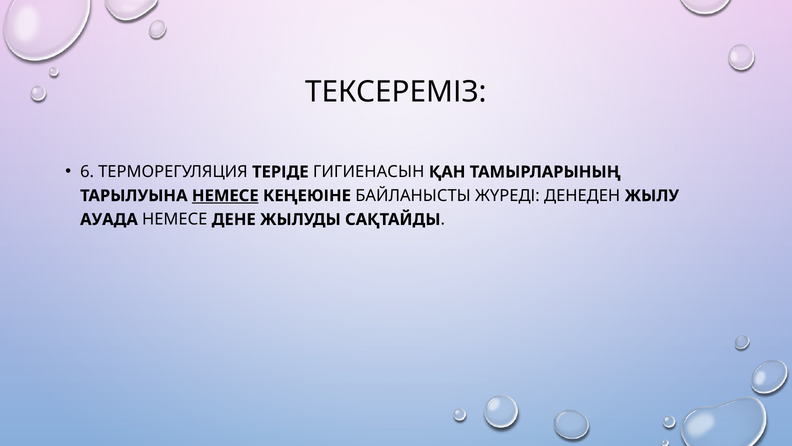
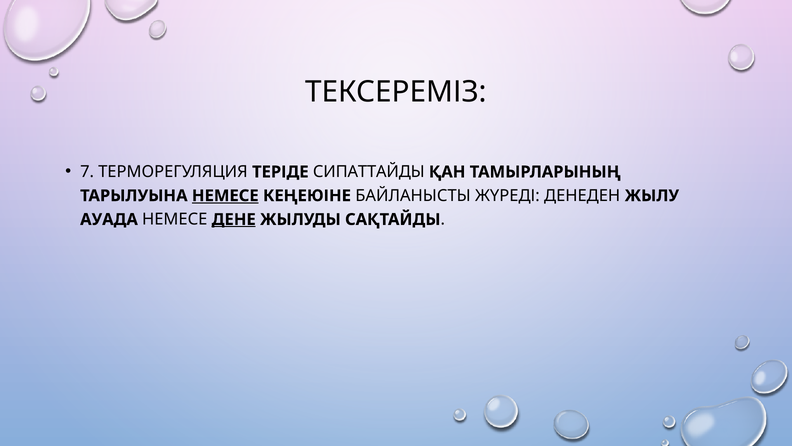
6: 6 -> 7
ГИГИЕНАСЫН: ГИГИЕНАСЫН -> СИПАТТАЙДЫ
ДЕНЕ underline: none -> present
